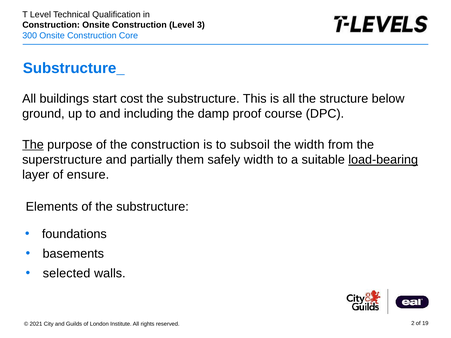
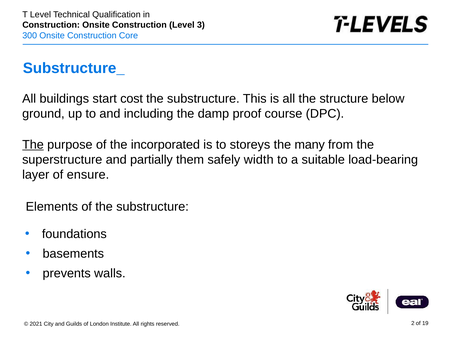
the construction: construction -> incorporated
subsoil: subsoil -> storeys
the width: width -> many
load-bearing underline: present -> none
selected: selected -> prevents
